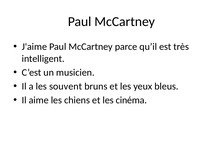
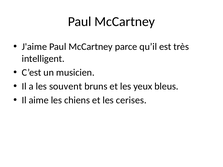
cinéma: cinéma -> cerises
